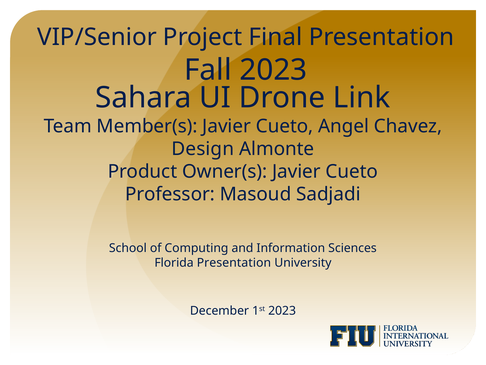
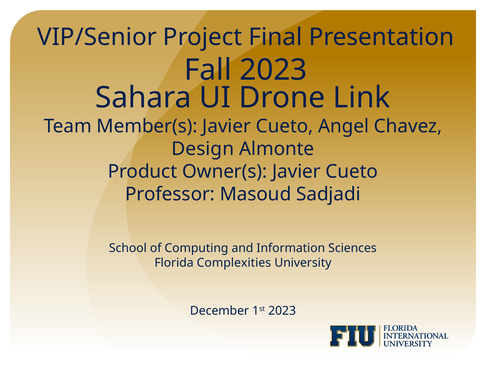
Florida Presentation: Presentation -> Complexities
